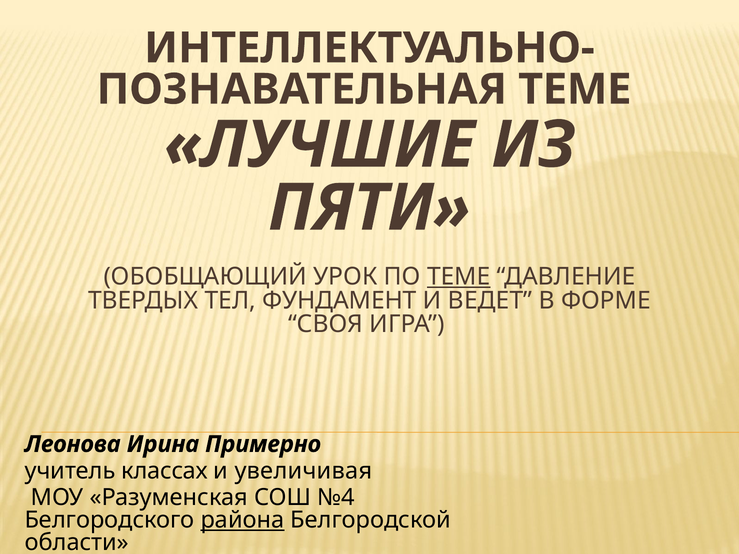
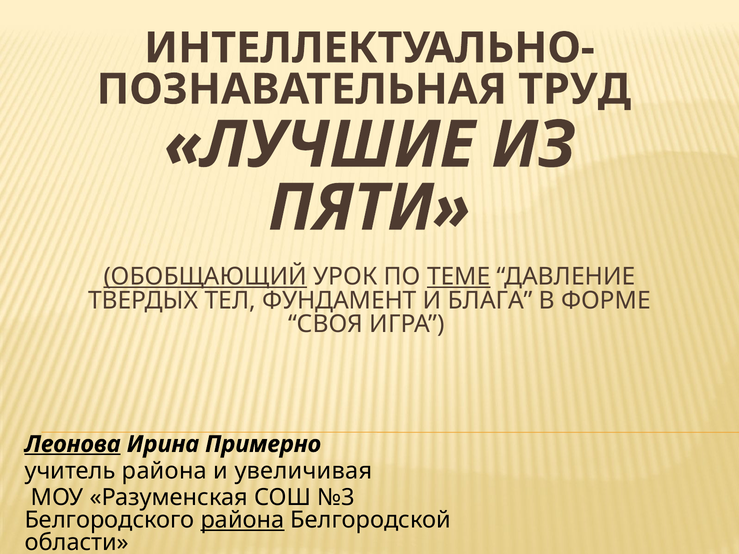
ТЕМЕ at (575, 89): ТЕМЕ -> ТРУД
ОБОБЩАЮЩИЙ underline: none -> present
ВЕДЕТ: ВЕДЕТ -> БЛАГА
Леонова underline: none -> present
учитель классах: классах -> района
№4: №4 -> №3
